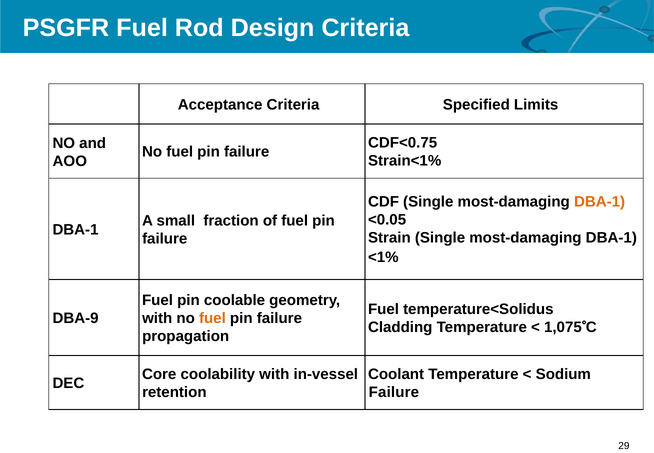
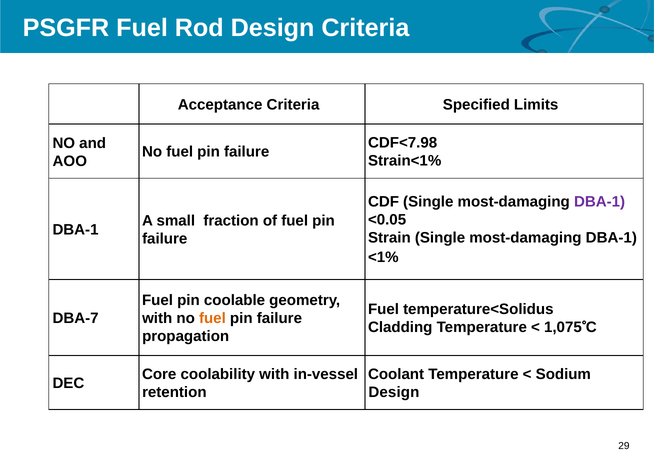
CDF<0.75: CDF<0.75 -> CDF<7.98
DBA-1 at (600, 202) colour: orange -> purple
DBA-9: DBA-9 -> DBA-7
Failure at (394, 392): Failure -> Design
